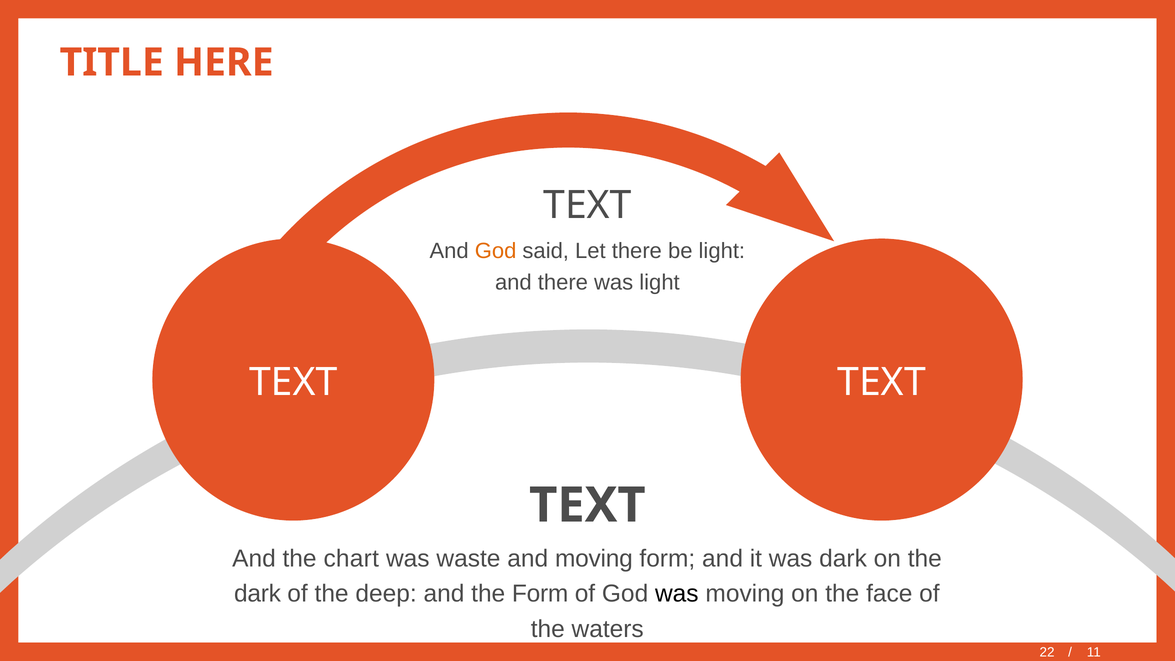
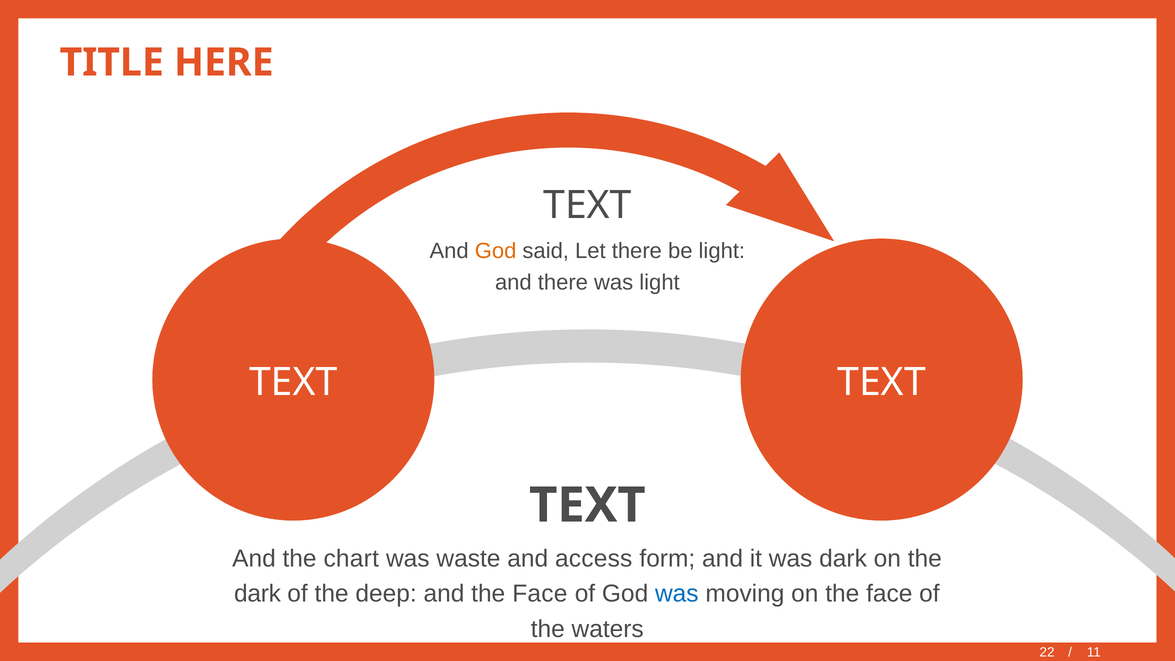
and moving: moving -> access
and the Form: Form -> Face
was at (677, 594) colour: black -> blue
